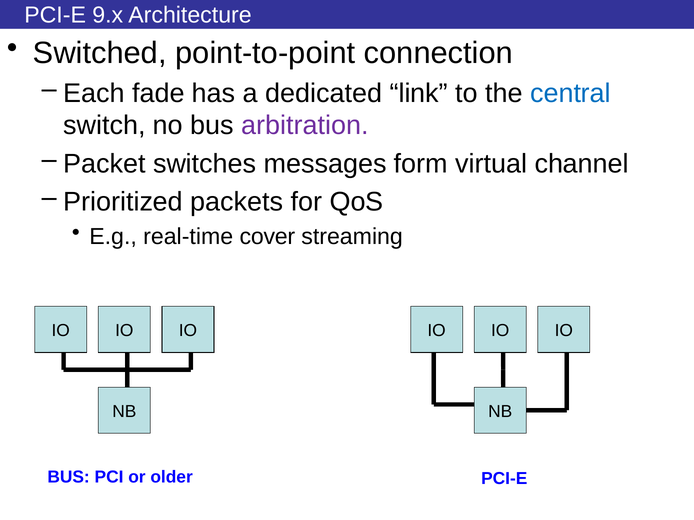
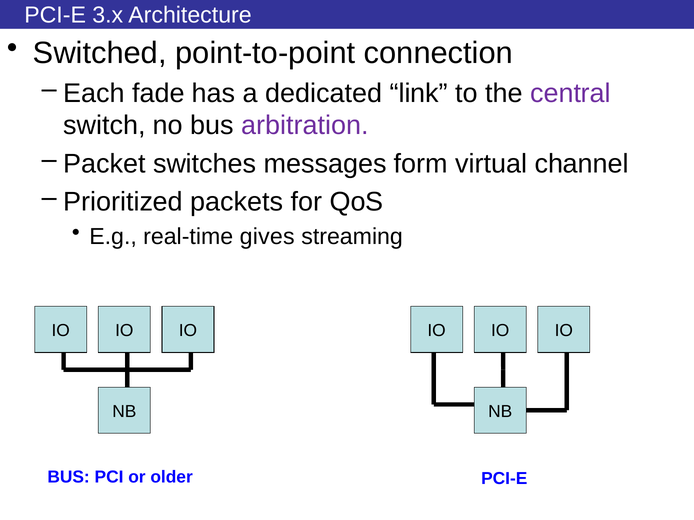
9.x: 9.x -> 3.x
central colour: blue -> purple
cover: cover -> gives
